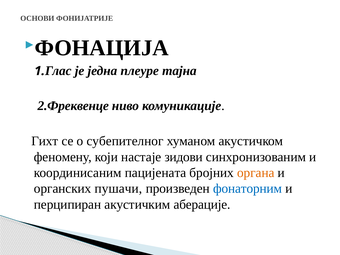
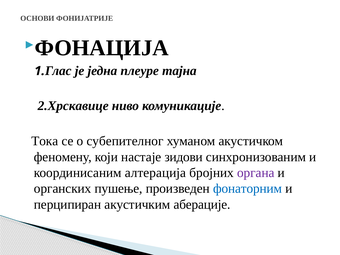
2.Фреквенце: 2.Фреквенце -> 2.Хрскавице
Гихт: Гихт -> Тока
пацијената: пацијената -> алтерација
органа colour: orange -> purple
пушачи: пушачи -> пушење
